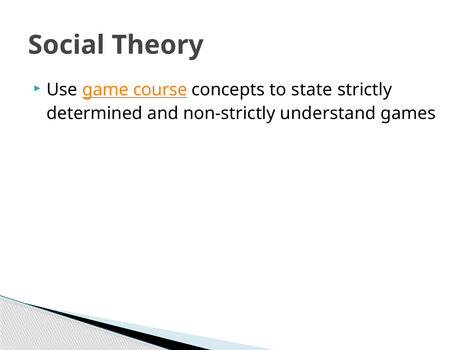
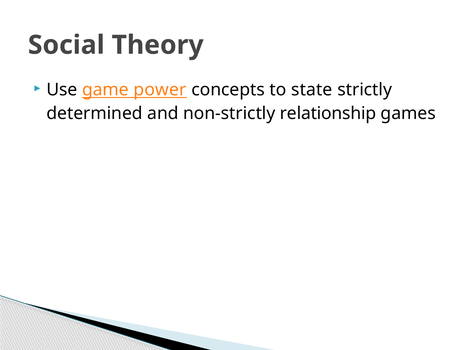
course: course -> power
understand: understand -> relationship
